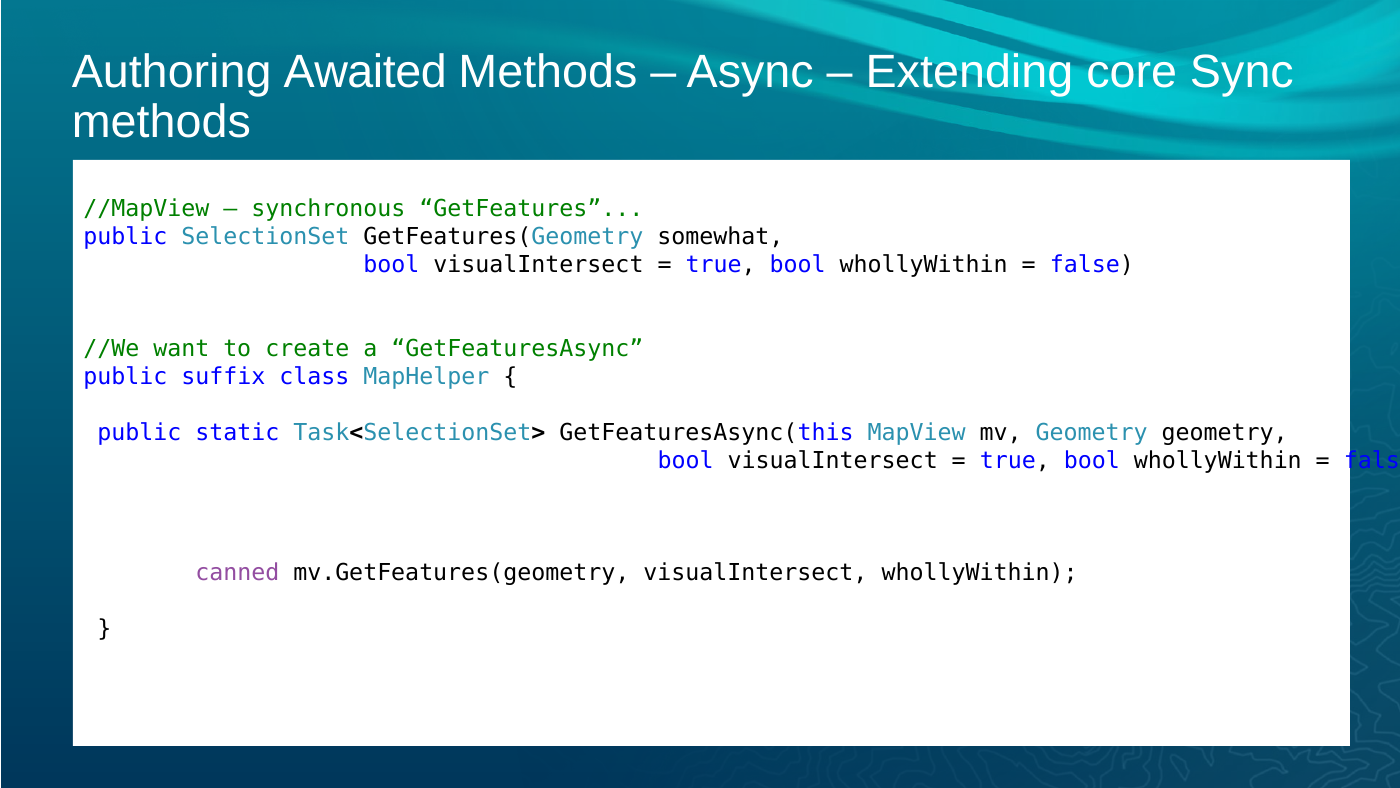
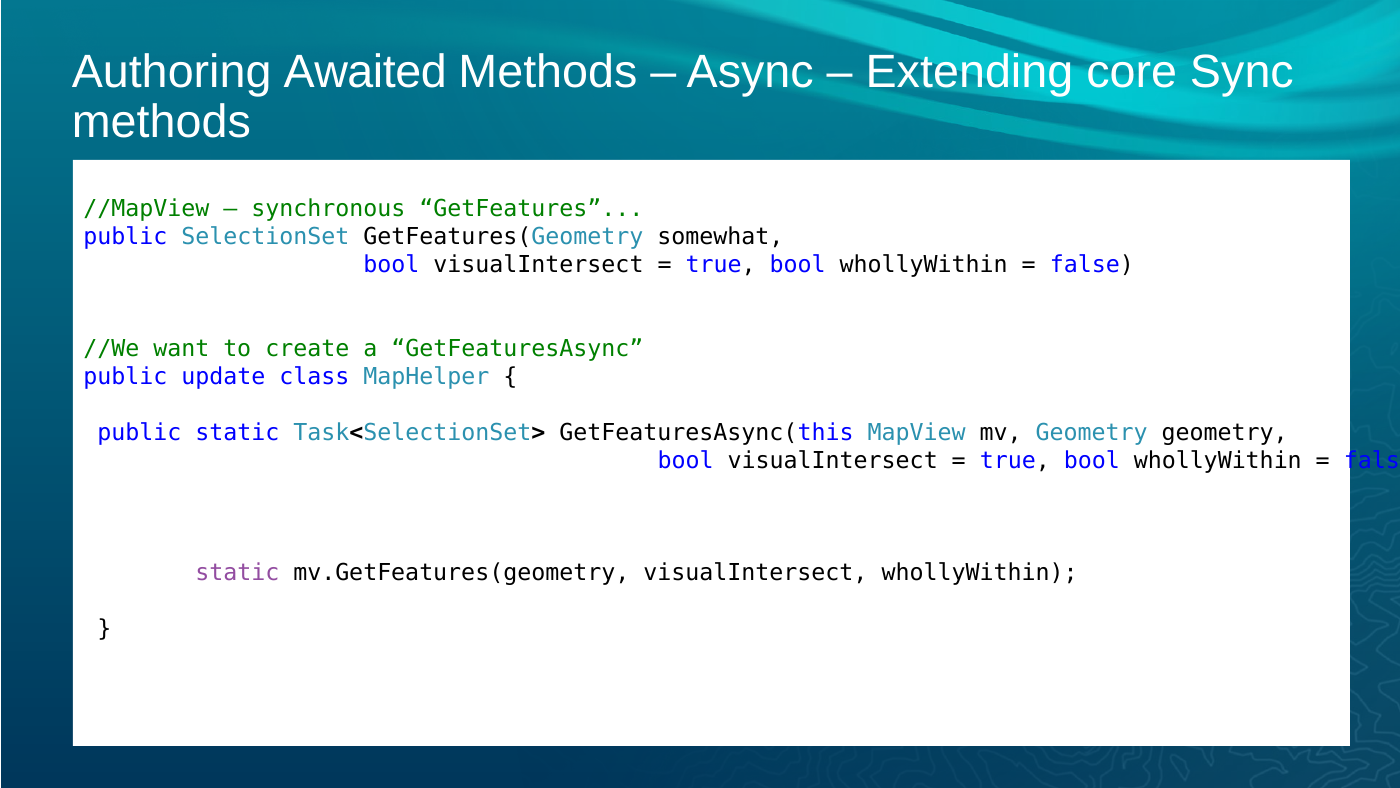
suffix: suffix -> update
canned at (237, 572): canned -> static
